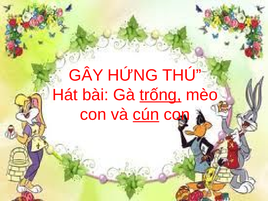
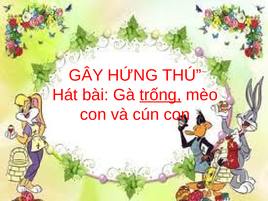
cún underline: present -> none
